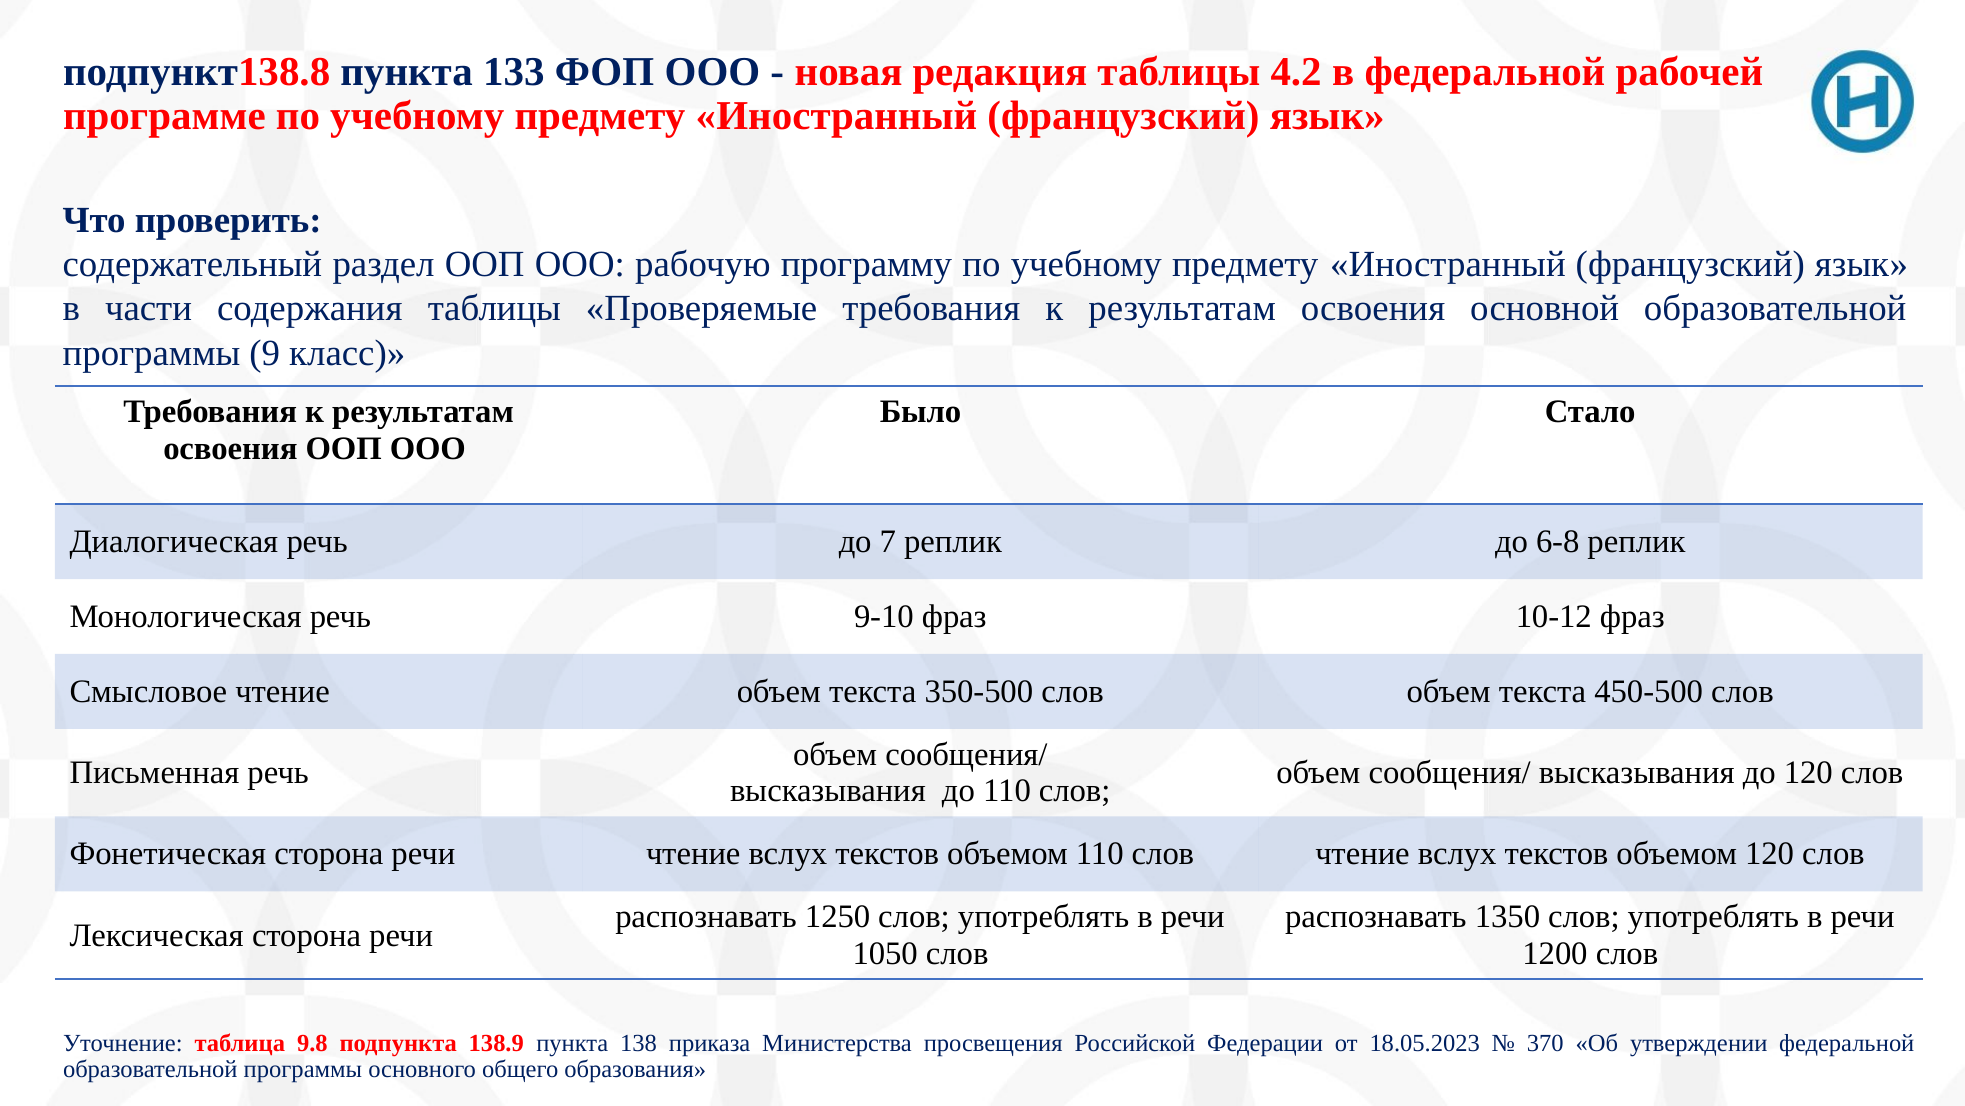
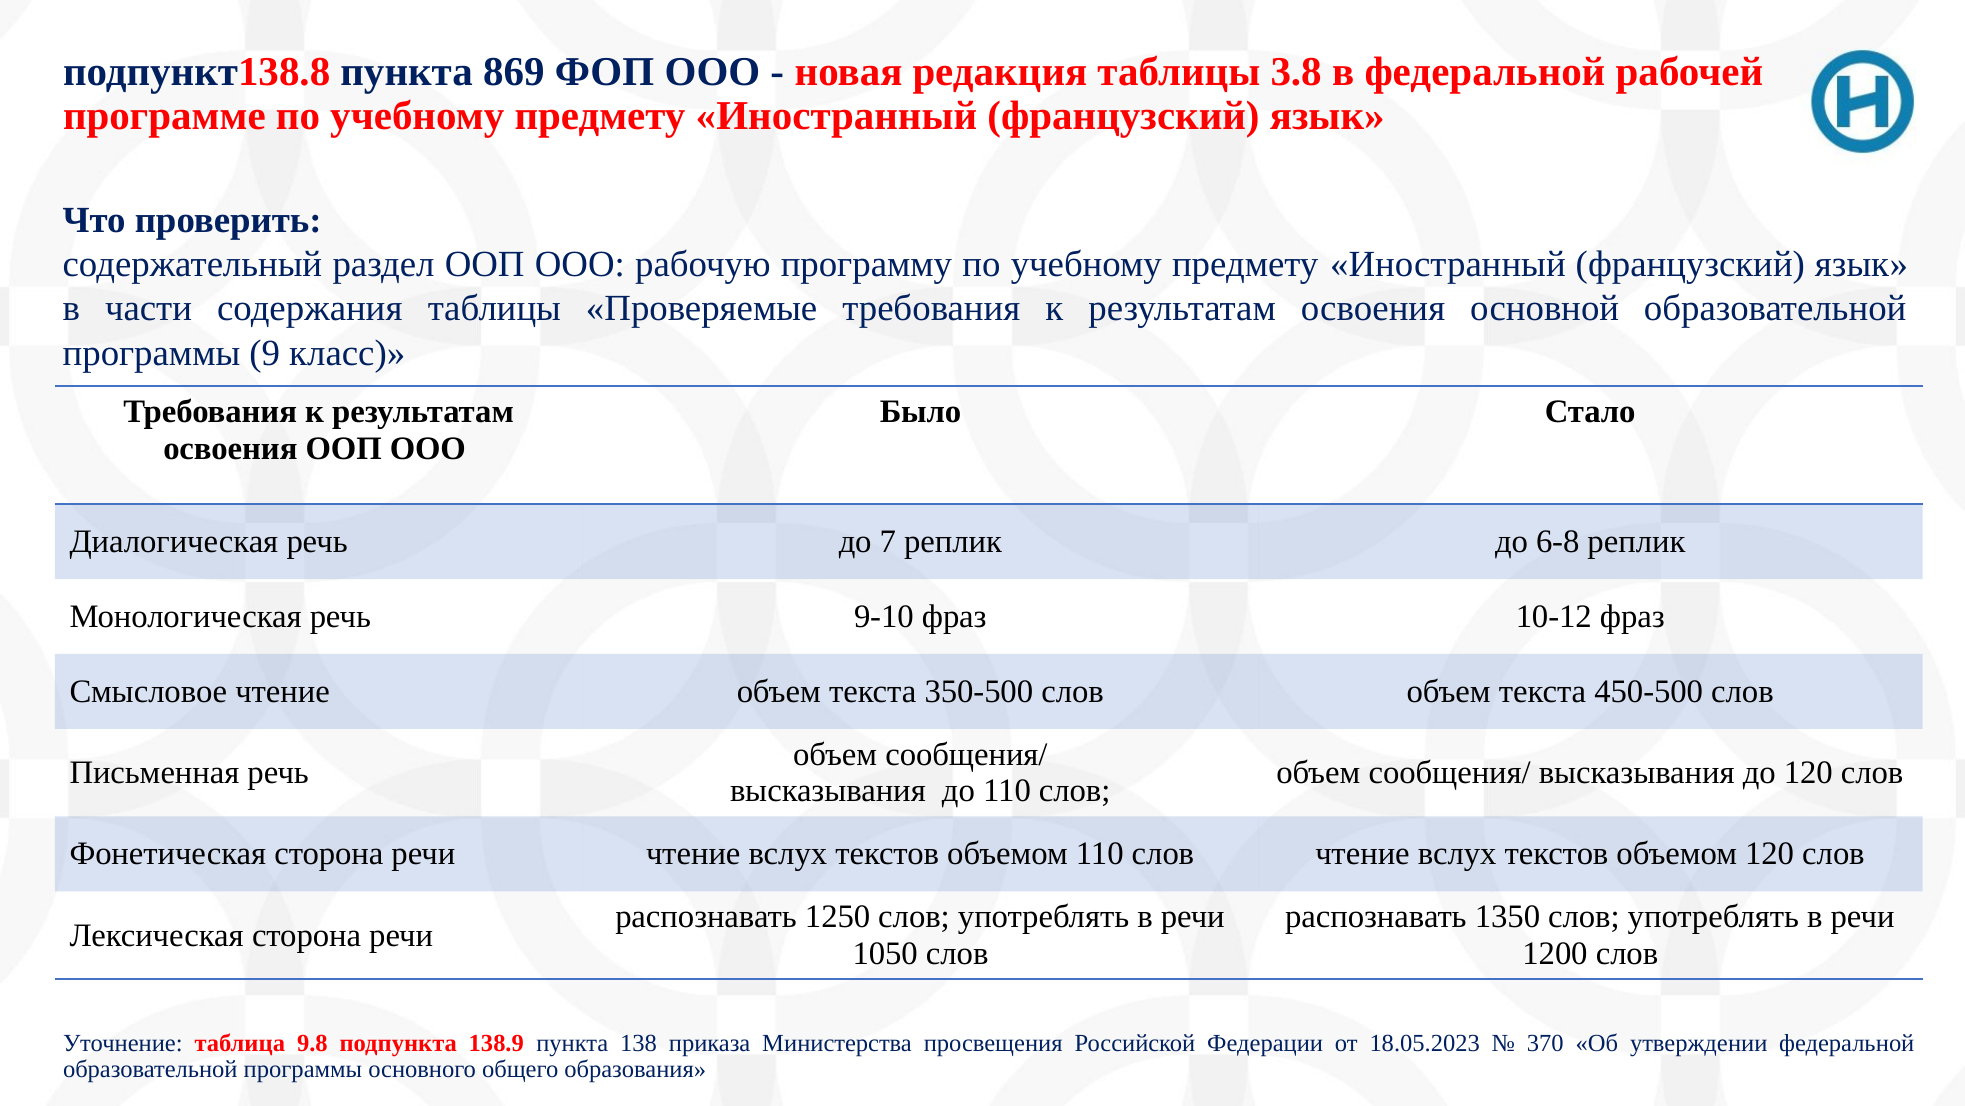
133: 133 -> 869
4.2: 4.2 -> 3.8
